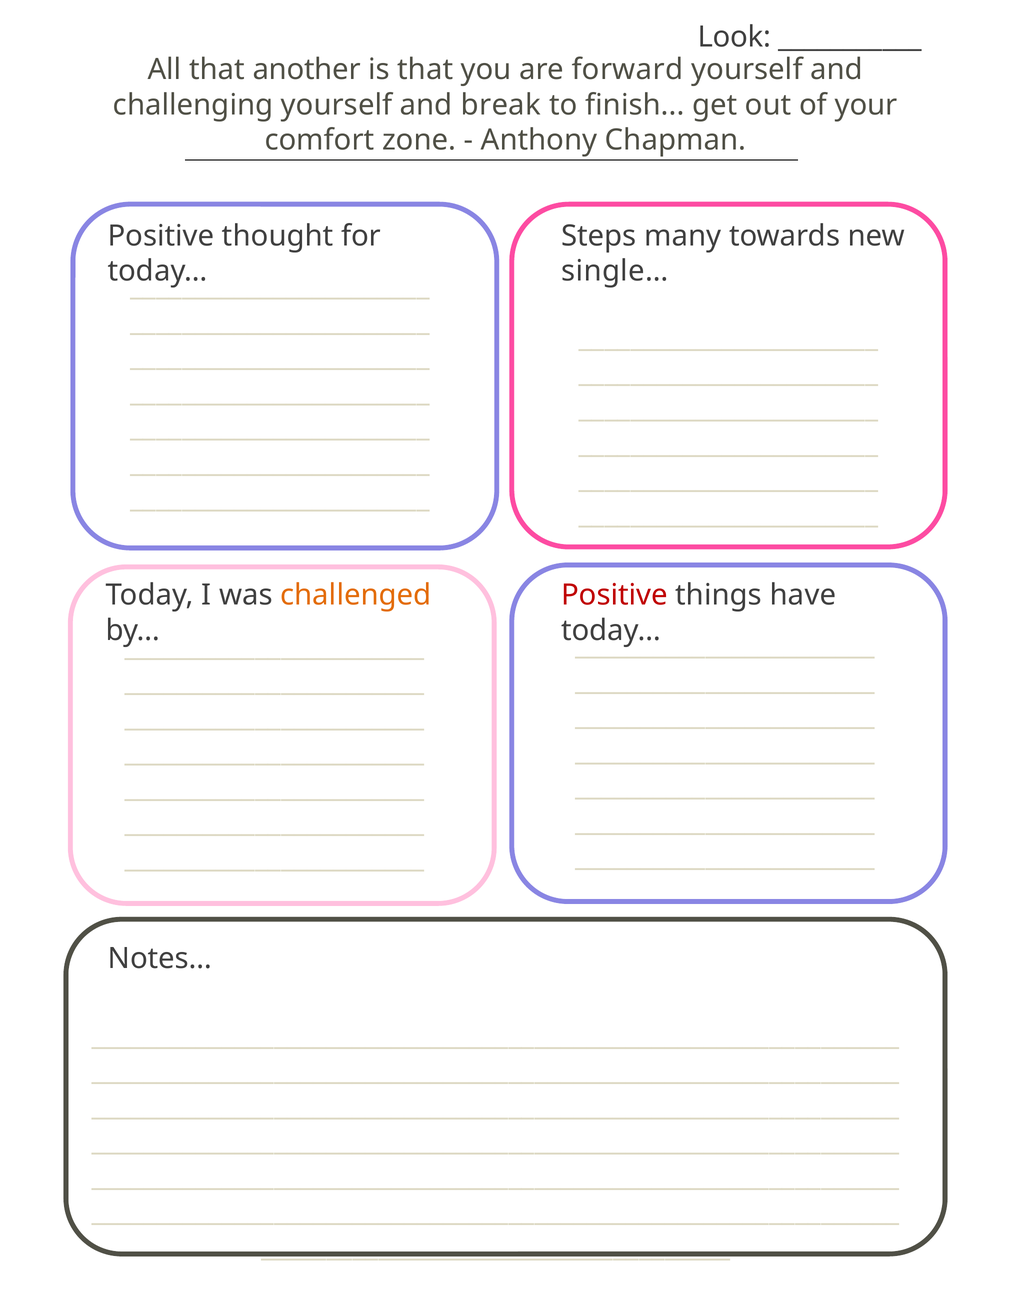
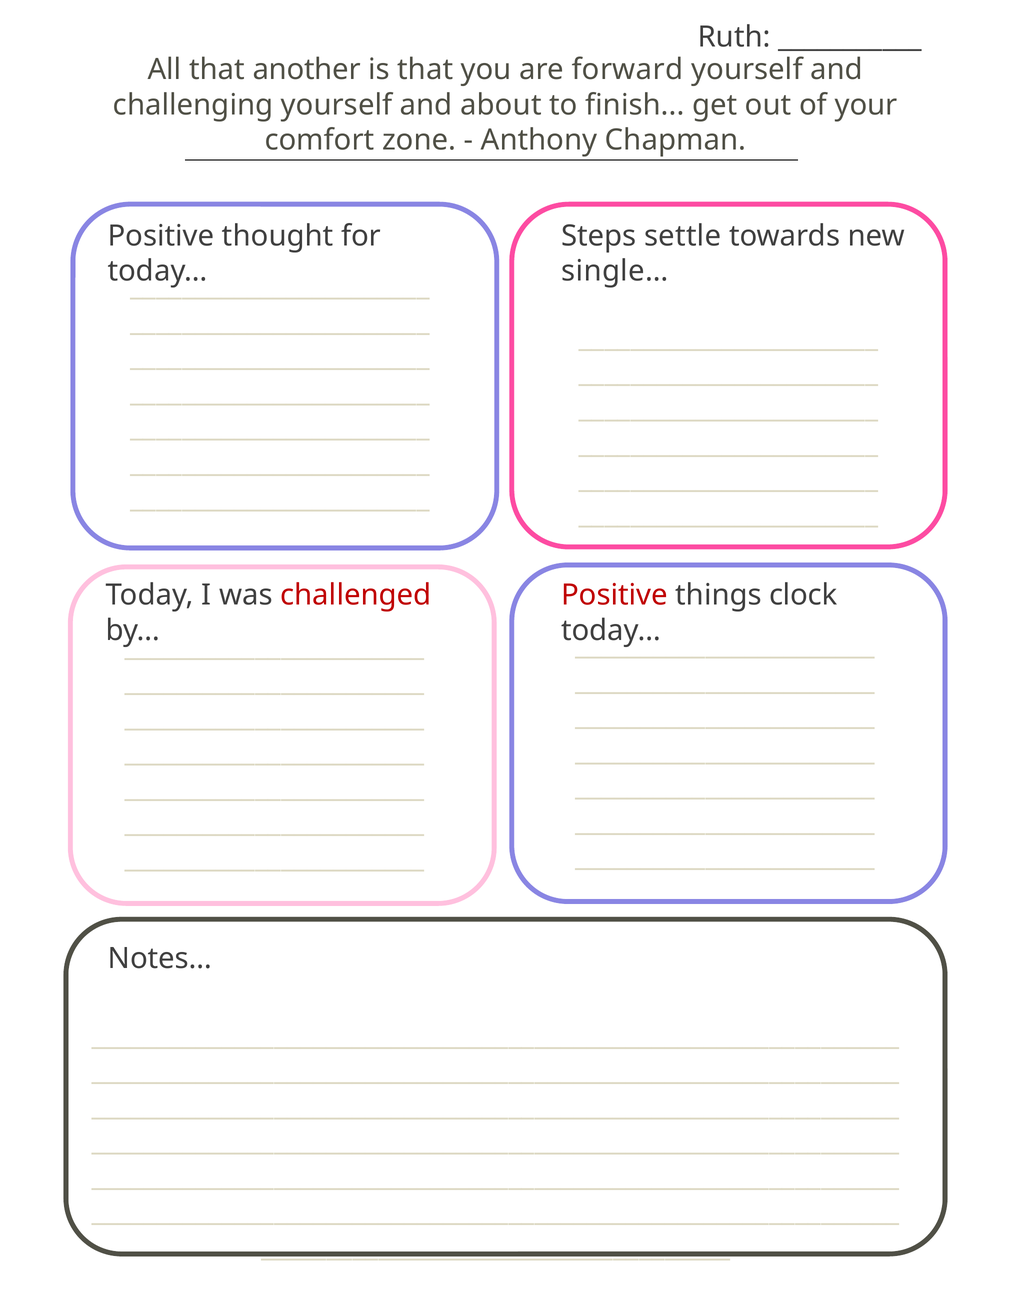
Look: Look -> Ruth
break: break -> about
many: many -> settle
challenged colour: orange -> red
have: have -> clock
